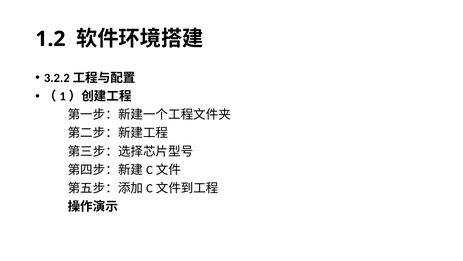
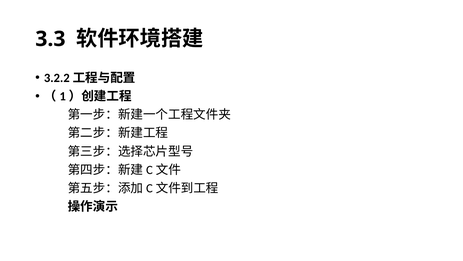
1.2: 1.2 -> 3.3
